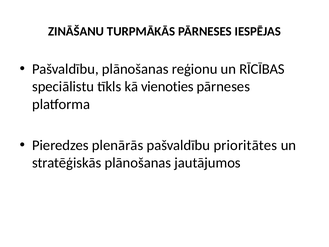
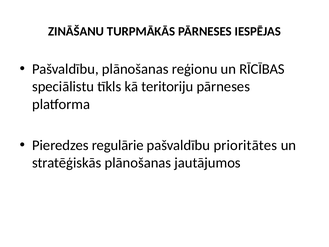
vienoties: vienoties -> teritoriju
plenārās: plenārās -> regulārie
